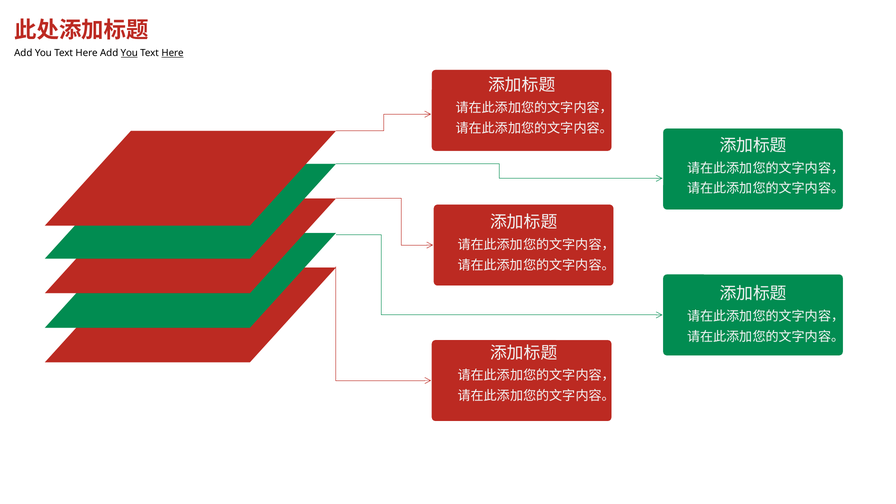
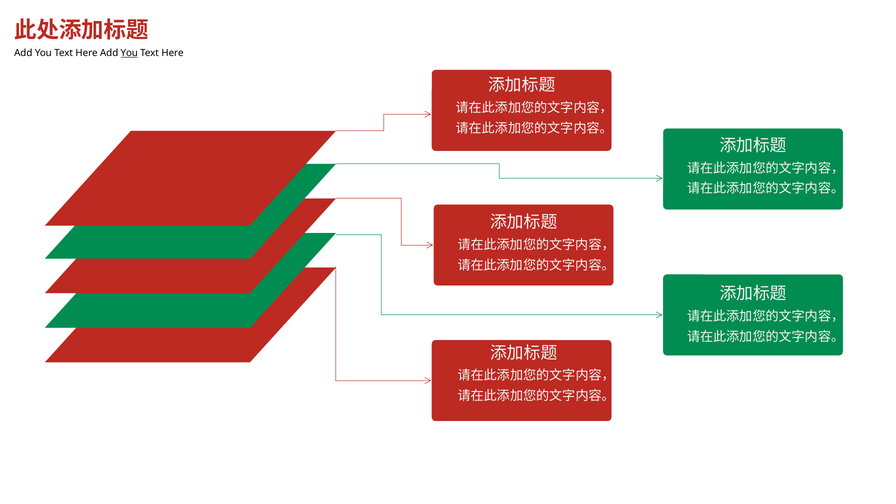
Here at (172, 53) underline: present -> none
